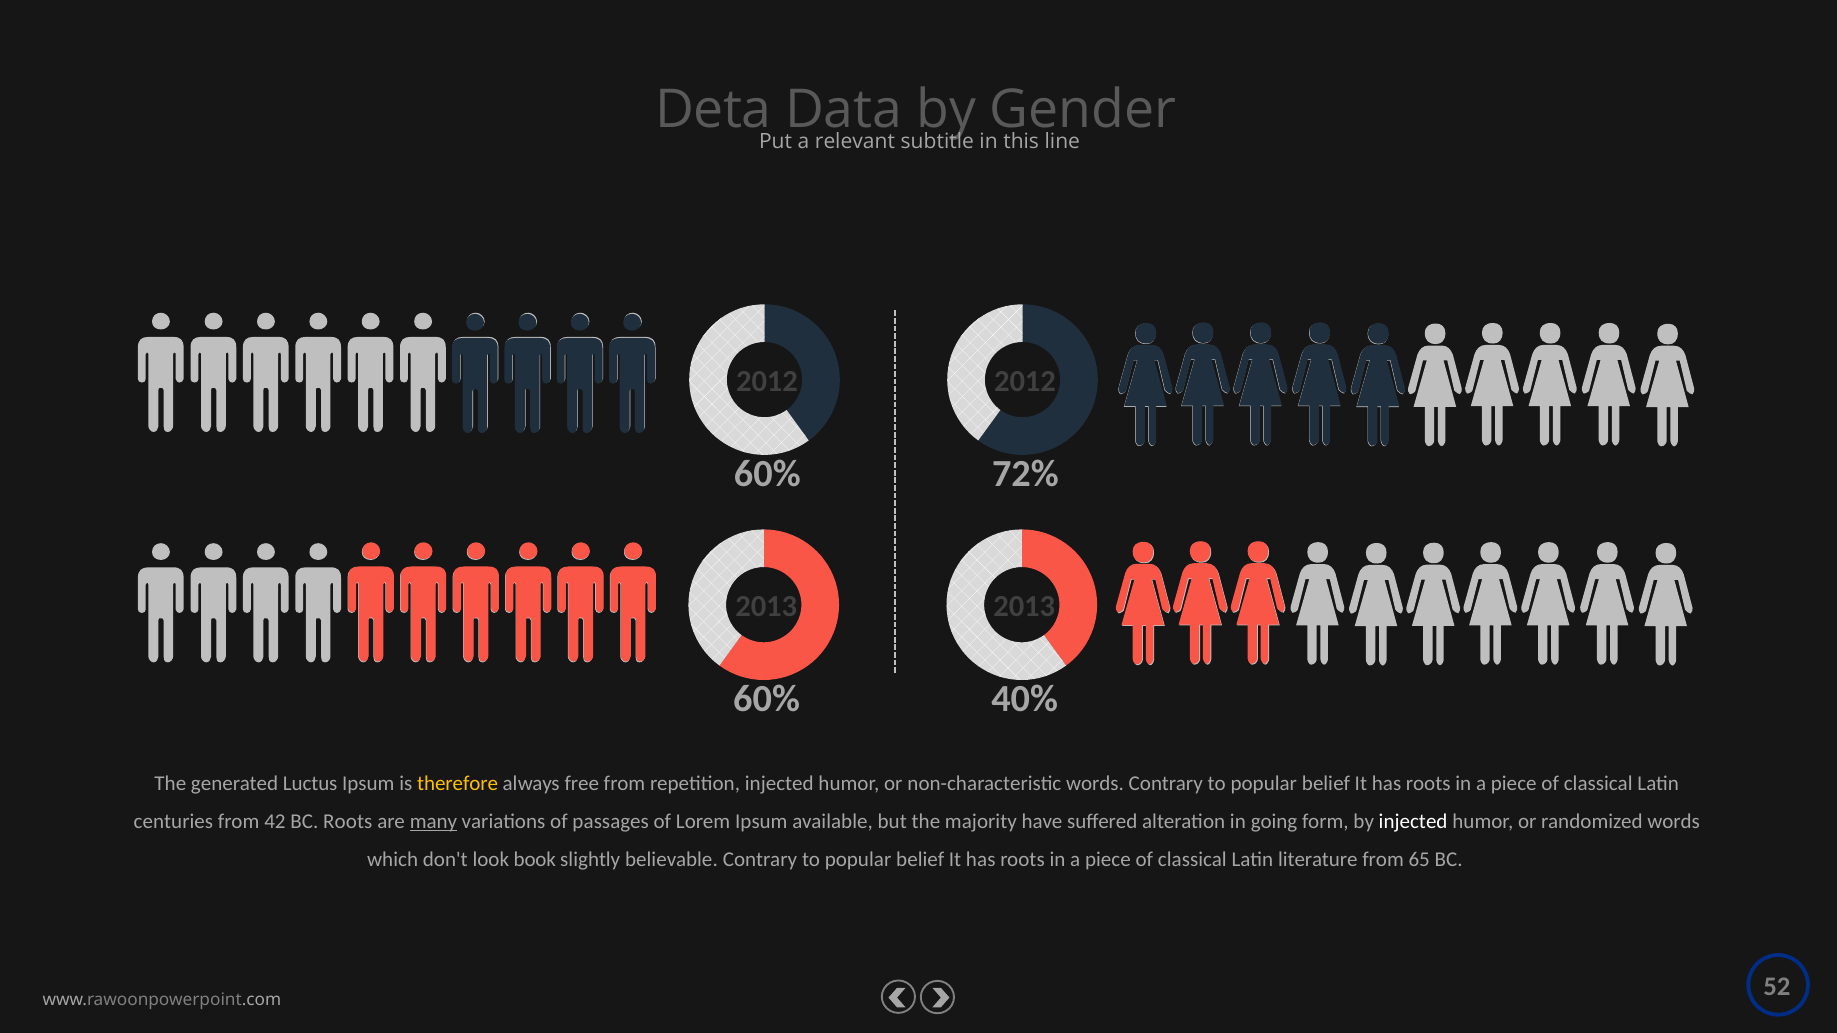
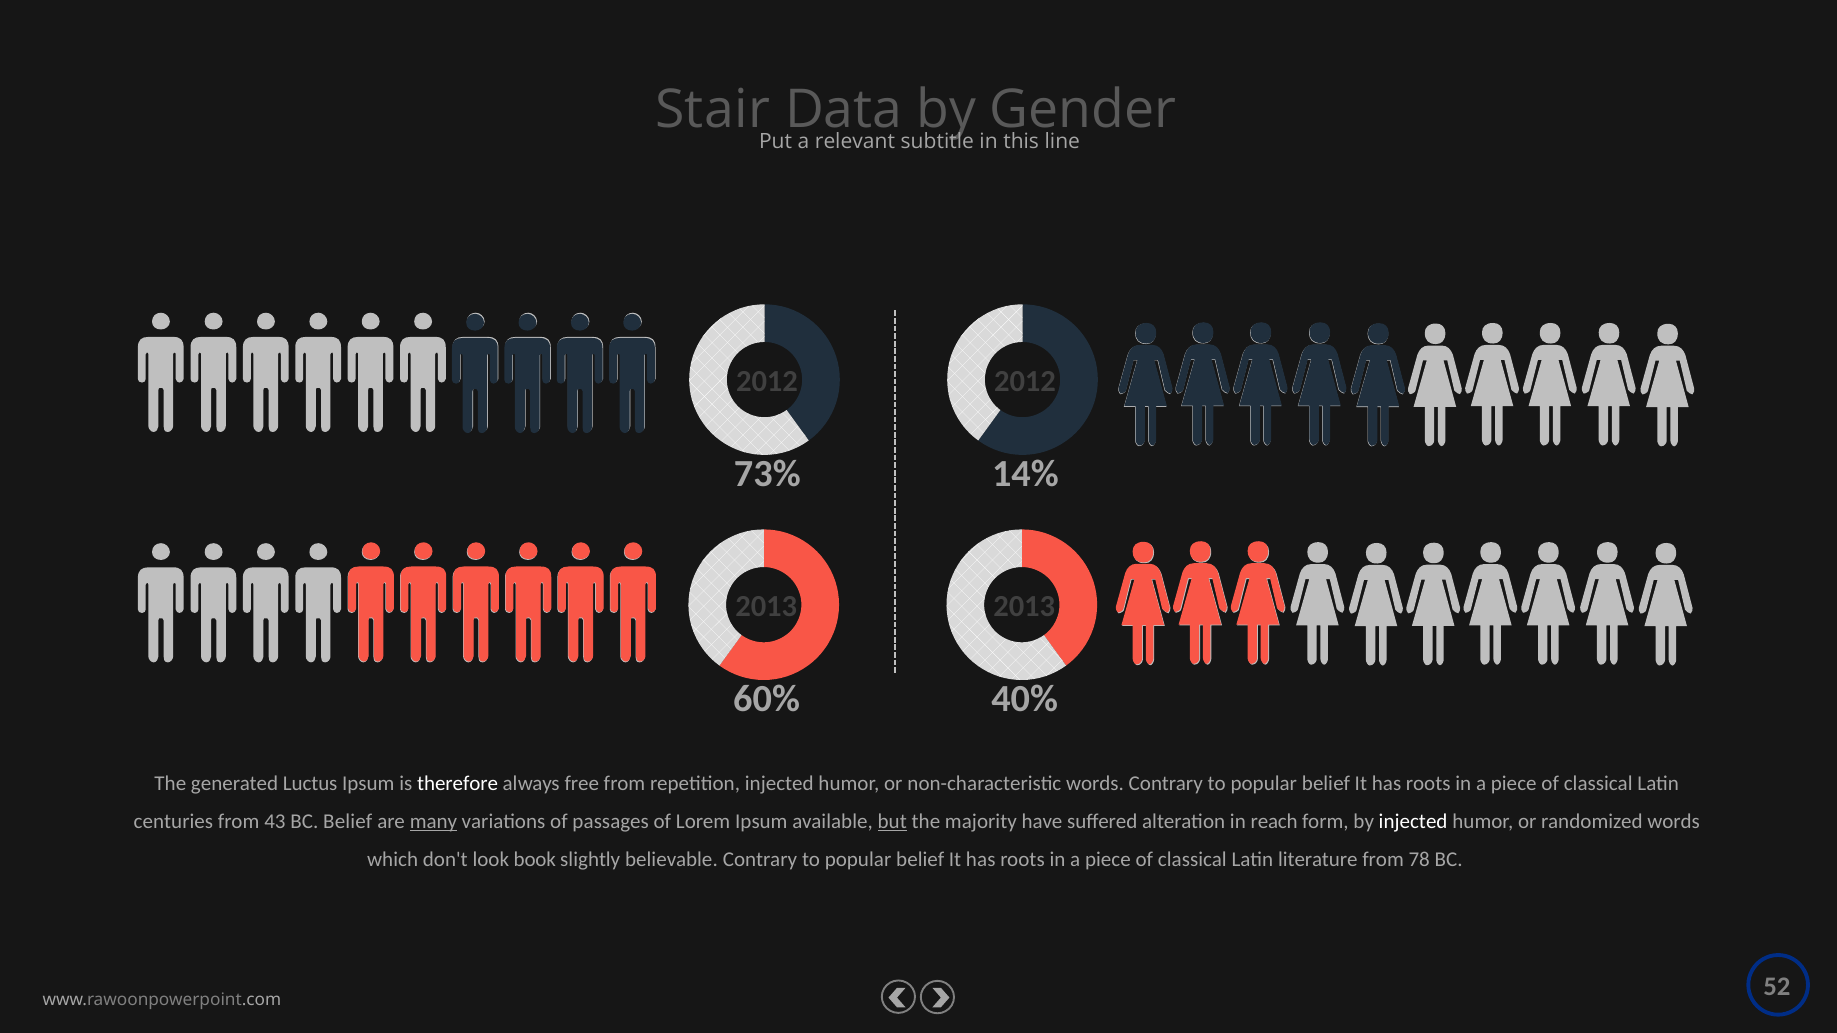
Deta: Deta -> Stair
60% at (767, 474): 60% -> 73%
72%: 72% -> 14%
therefore colour: yellow -> white
42: 42 -> 43
BC Roots: Roots -> Belief
but underline: none -> present
going: going -> reach
65: 65 -> 78
